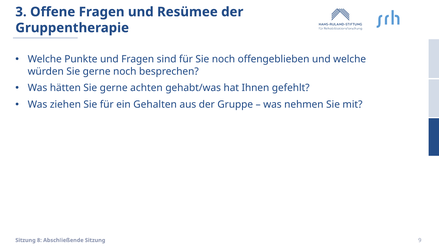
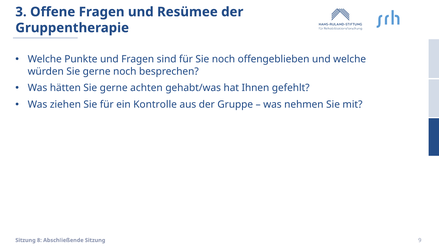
Gehalten: Gehalten -> Kontrolle
